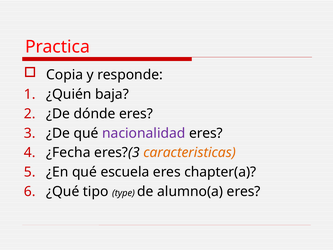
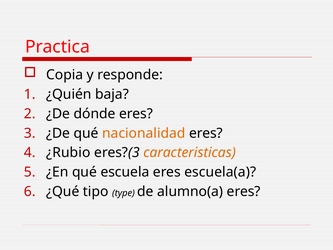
nacionalidad colour: purple -> orange
¿Fecha: ¿Fecha -> ¿Rubio
chapter(a: chapter(a -> escuela(a
